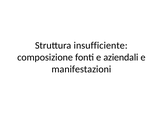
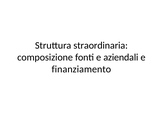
insufficiente: insufficiente -> straordinaria
manifestazioni: manifestazioni -> finanziamento
